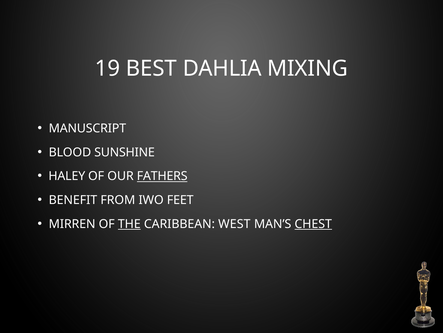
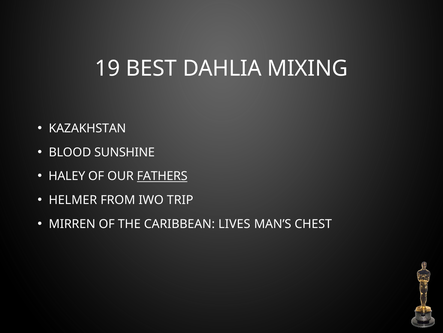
MANUSCRIPT: MANUSCRIPT -> KAZAKHSTAN
BENEFIT: BENEFIT -> HELMER
FEET: FEET -> TRIP
THE underline: present -> none
WEST: WEST -> LIVES
CHEST underline: present -> none
